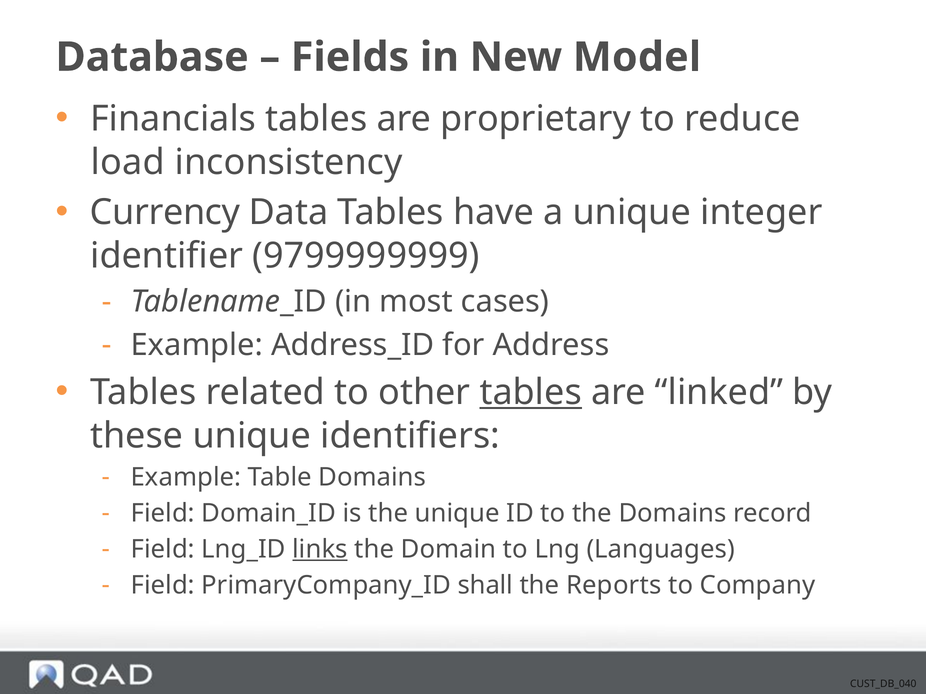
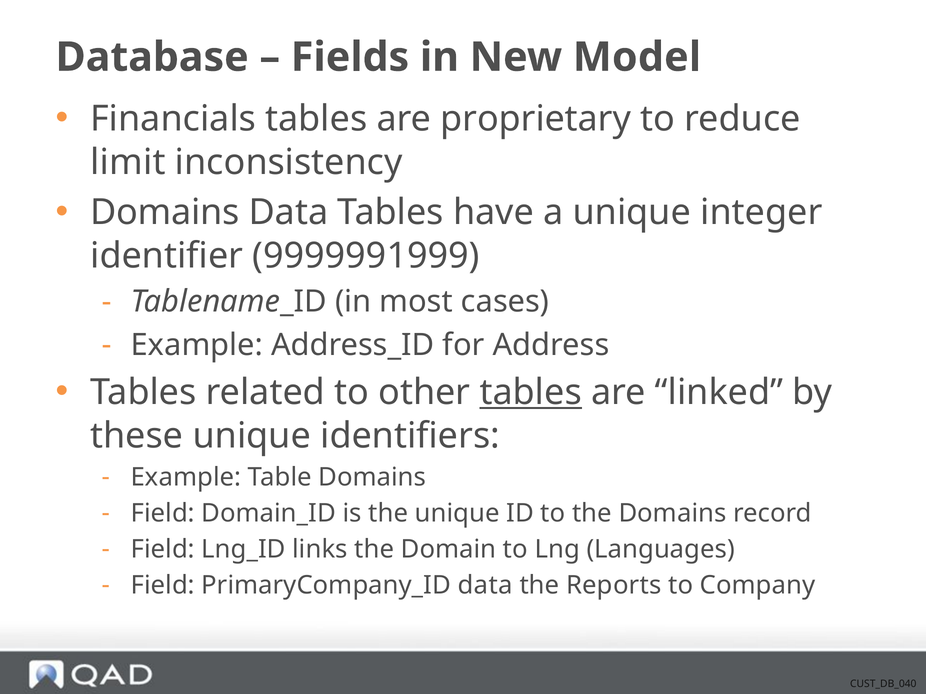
load: load -> limit
Currency at (165, 213): Currency -> Domains
9799999999: 9799999999 -> 9999991999
links underline: present -> none
PrimaryCompany_ID shall: shall -> data
